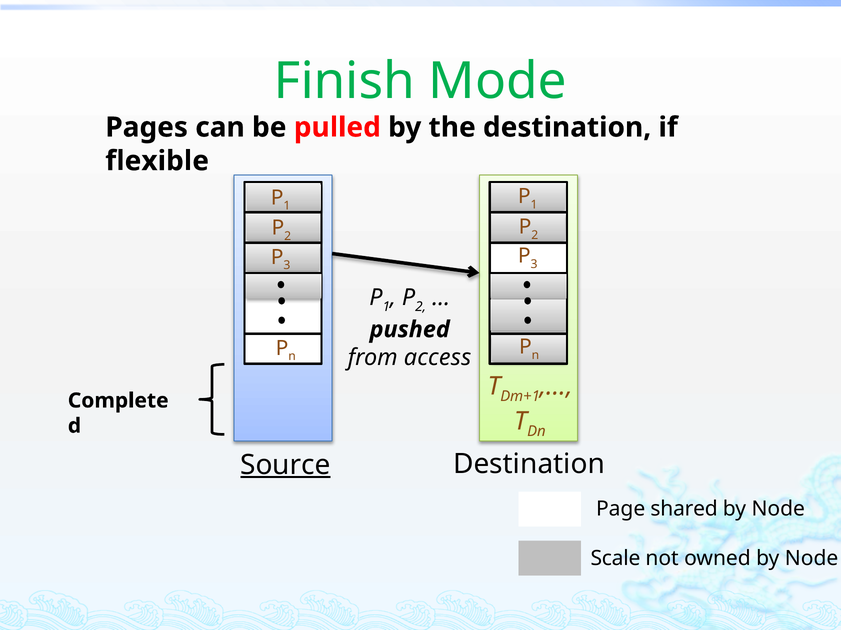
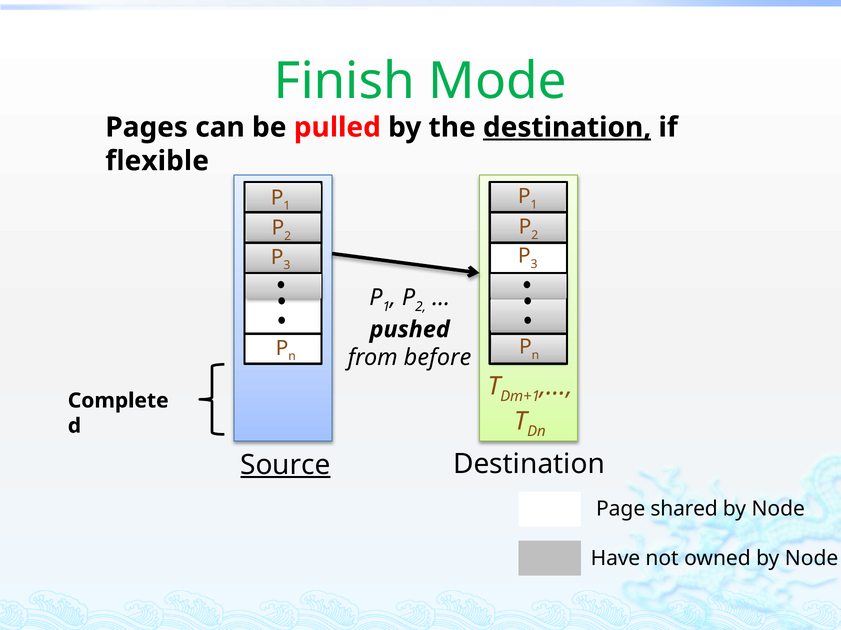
destination at (567, 128) underline: none -> present
access: access -> before
Scale: Scale -> Have
